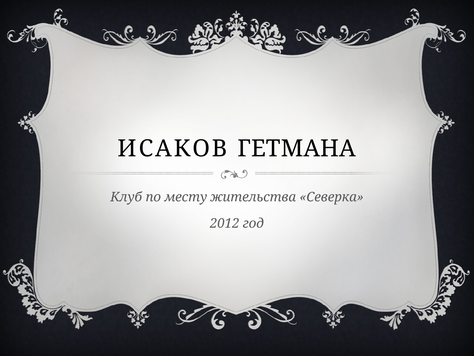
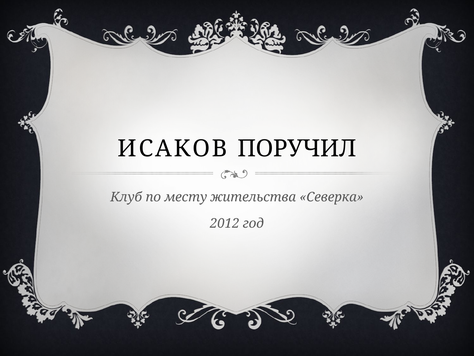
ГЕТМАНА: ГЕТМАНА -> ПОРУЧИЛ
